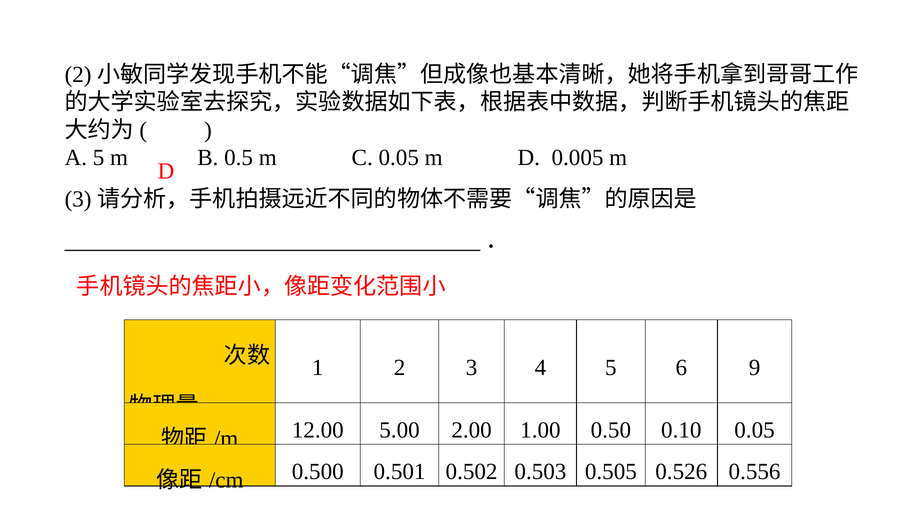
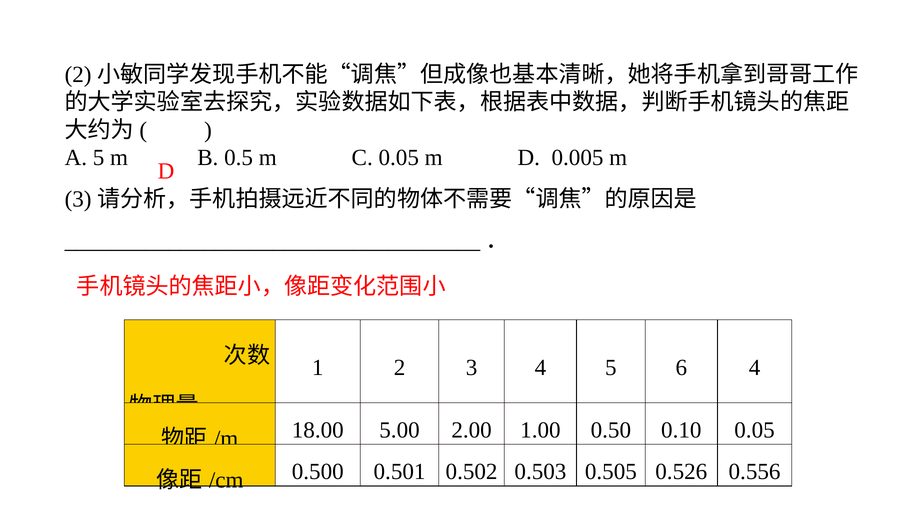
6 9: 9 -> 4
12.00: 12.00 -> 18.00
